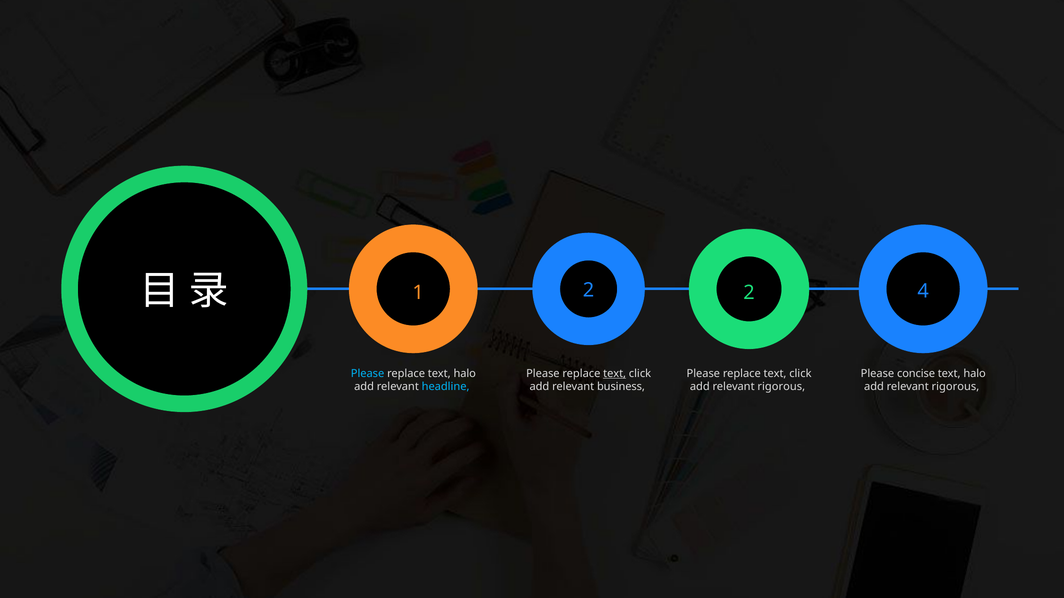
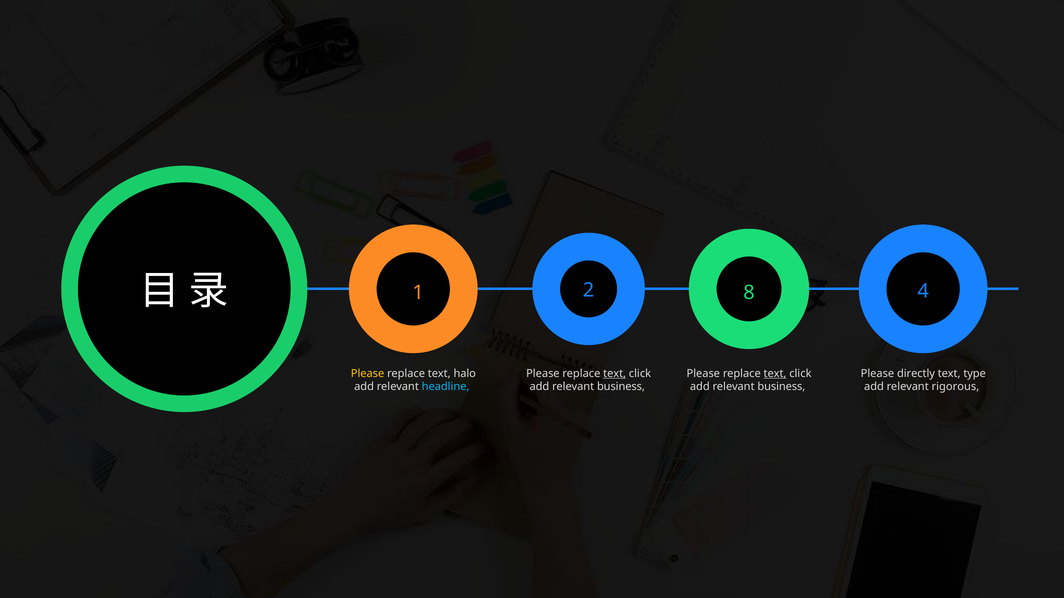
2 2: 2 -> 8
Please at (368, 374) colour: light blue -> yellow
text at (775, 374) underline: none -> present
concise: concise -> directly
halo at (975, 374): halo -> type
rigorous at (781, 387): rigorous -> business
